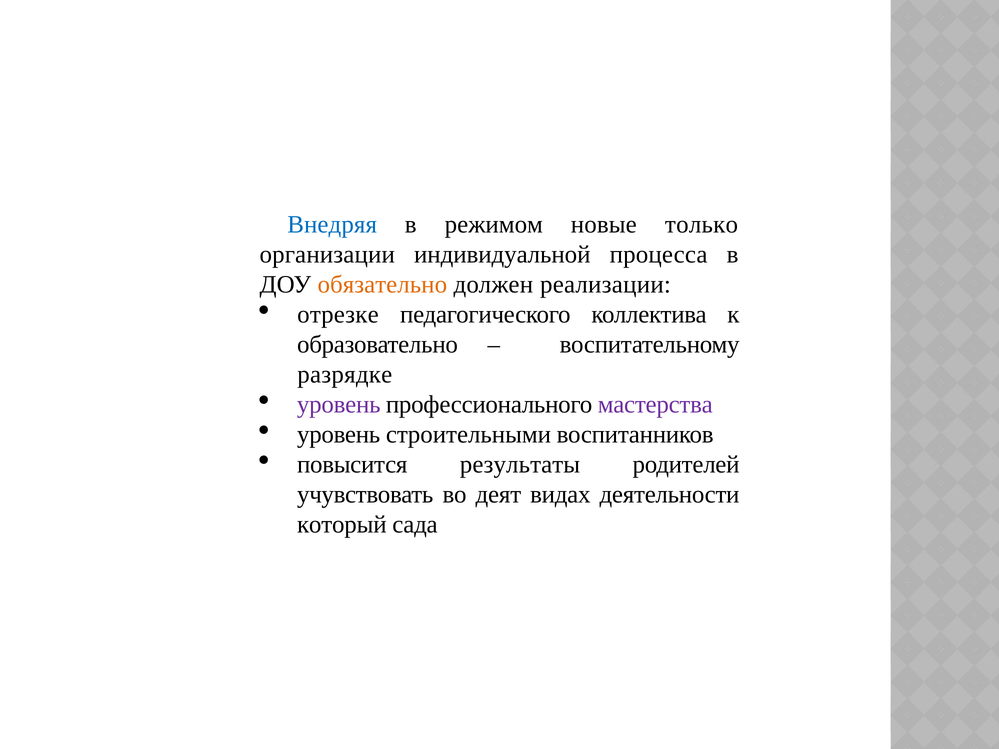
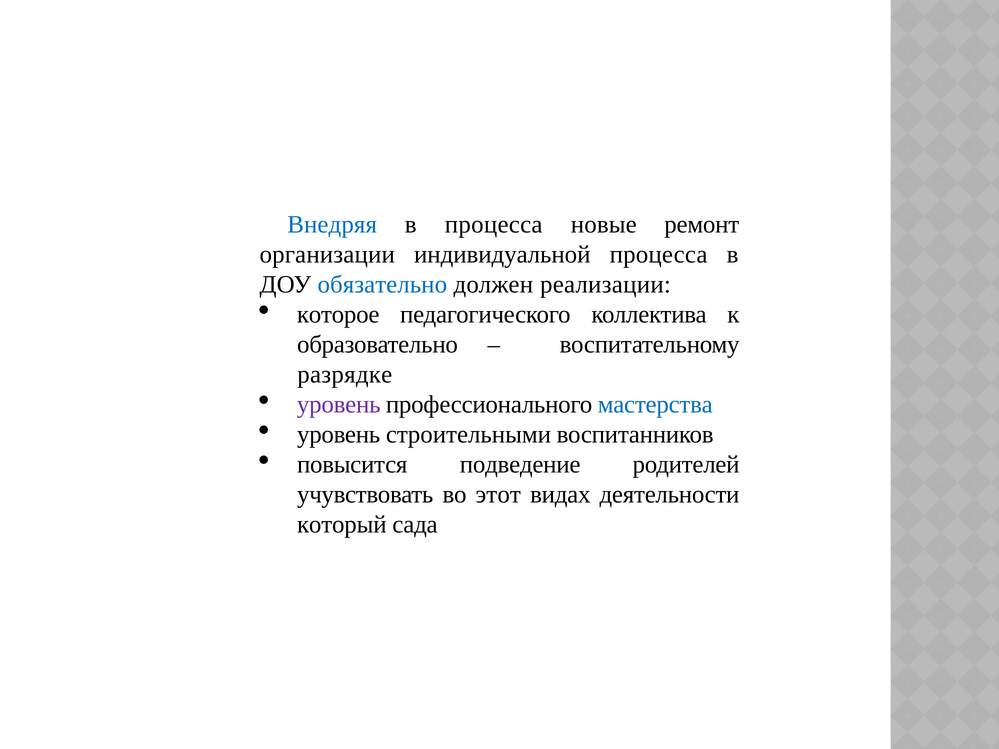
в режимом: режимом -> процесса
только: только -> ремонт
обязательно colour: orange -> blue
отрезке: отрезке -> которое
мастерства colour: purple -> blue
результаты: результаты -> подведение
деят: деят -> этот
